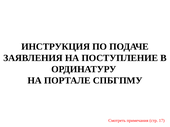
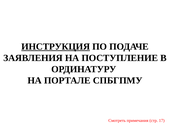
ИНСТРУКЦИЯ underline: none -> present
